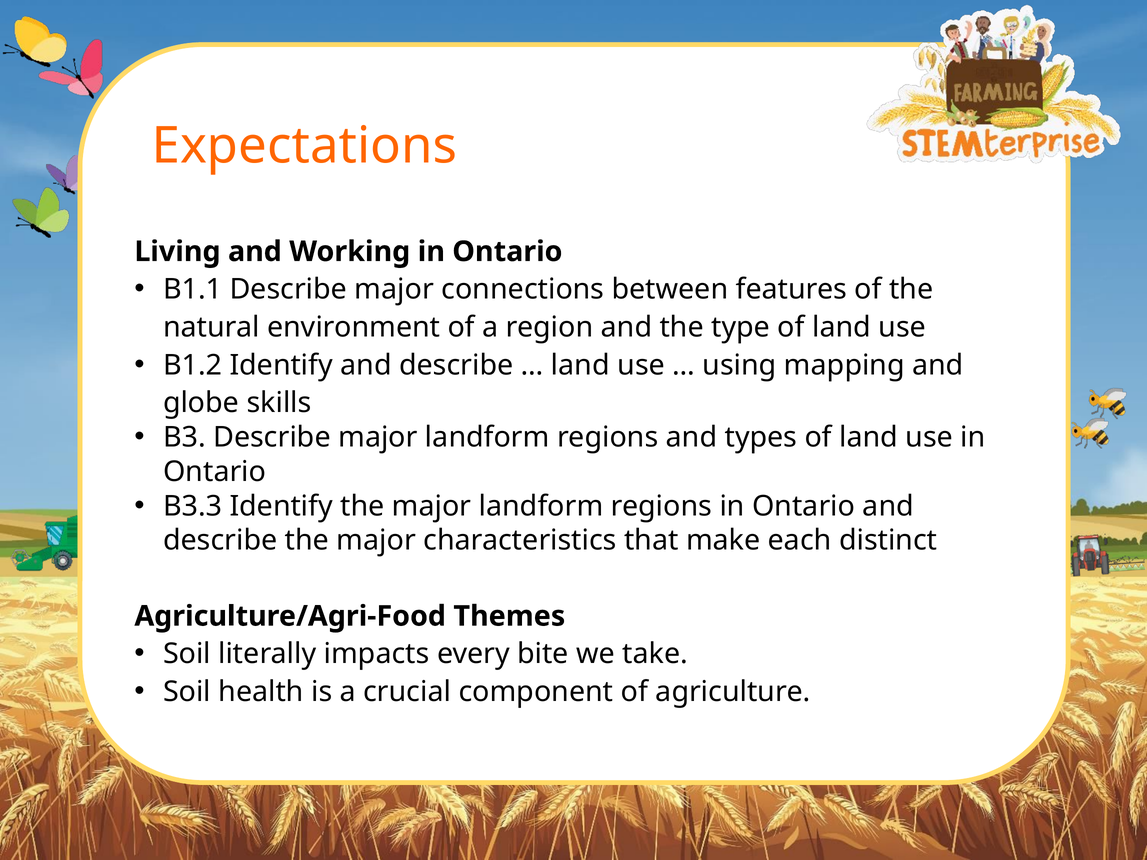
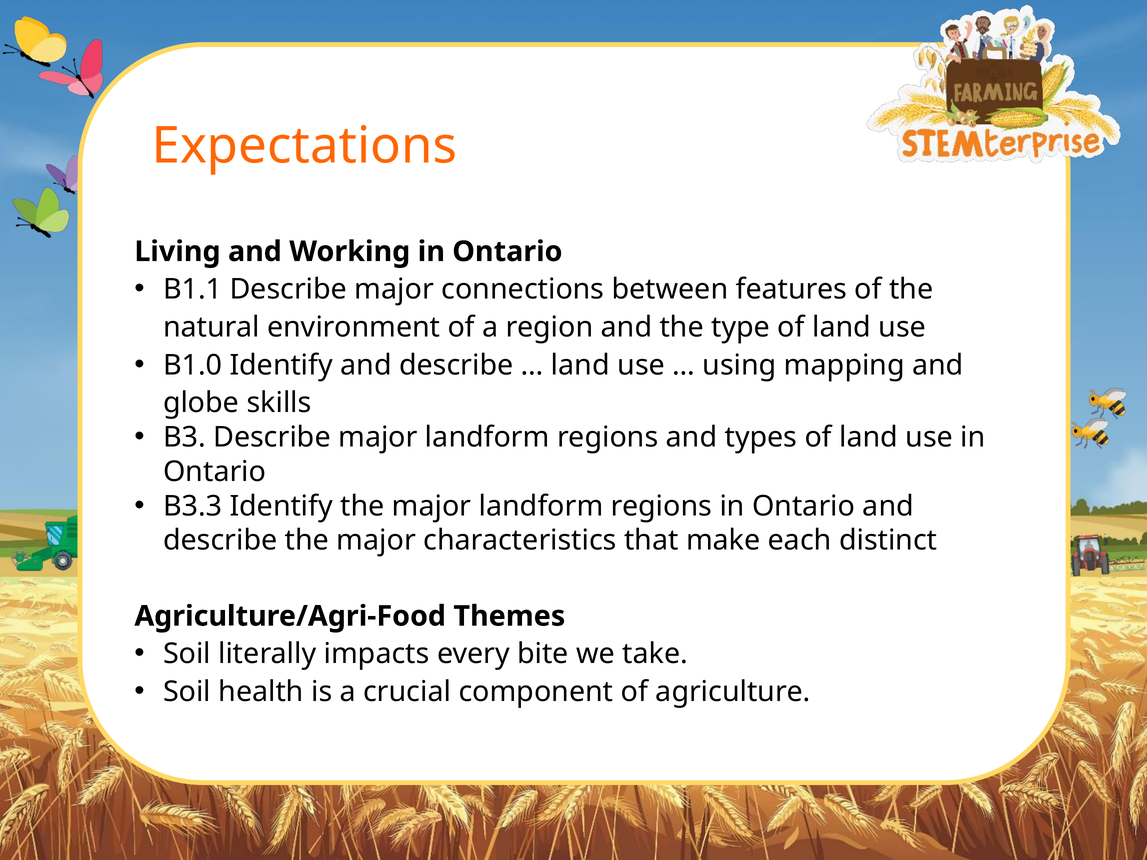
B1.2: B1.2 -> B1.0
